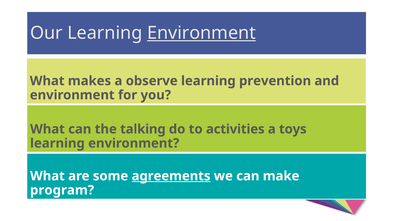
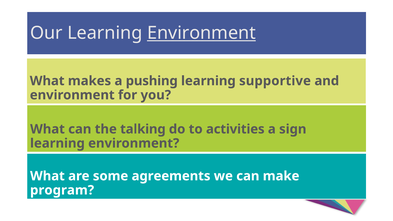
observe: observe -> pushing
prevention: prevention -> supportive
toys: toys -> sign
agreements underline: present -> none
